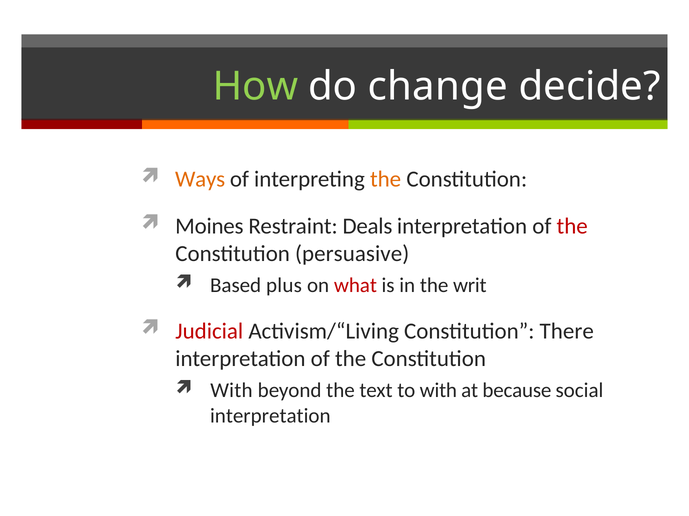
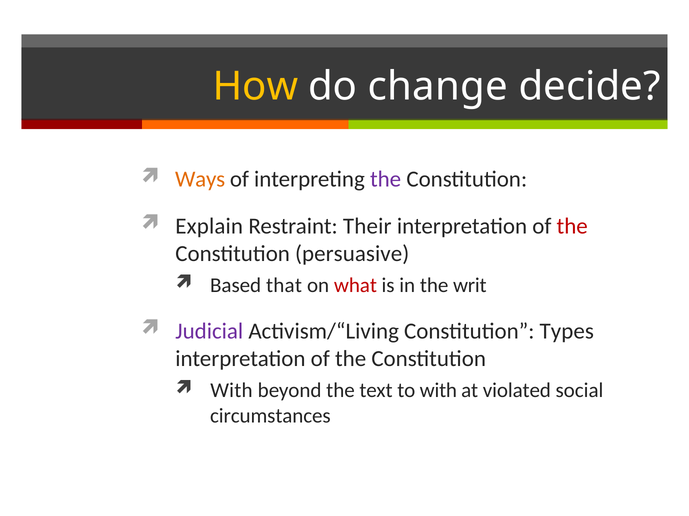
How colour: light green -> yellow
the at (386, 180) colour: orange -> purple
Moines: Moines -> Explain
Deals: Deals -> Their
plus: plus -> that
Judicial colour: red -> purple
There: There -> Types
because: because -> violated
interpretation at (270, 416): interpretation -> circumstances
